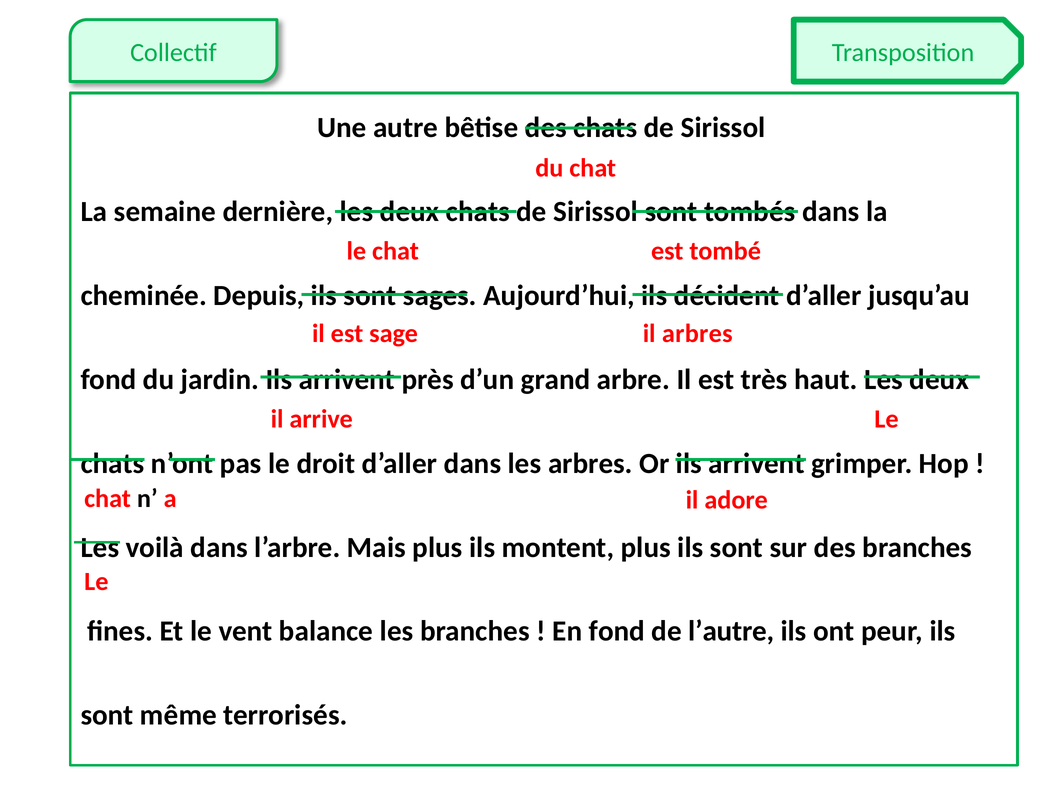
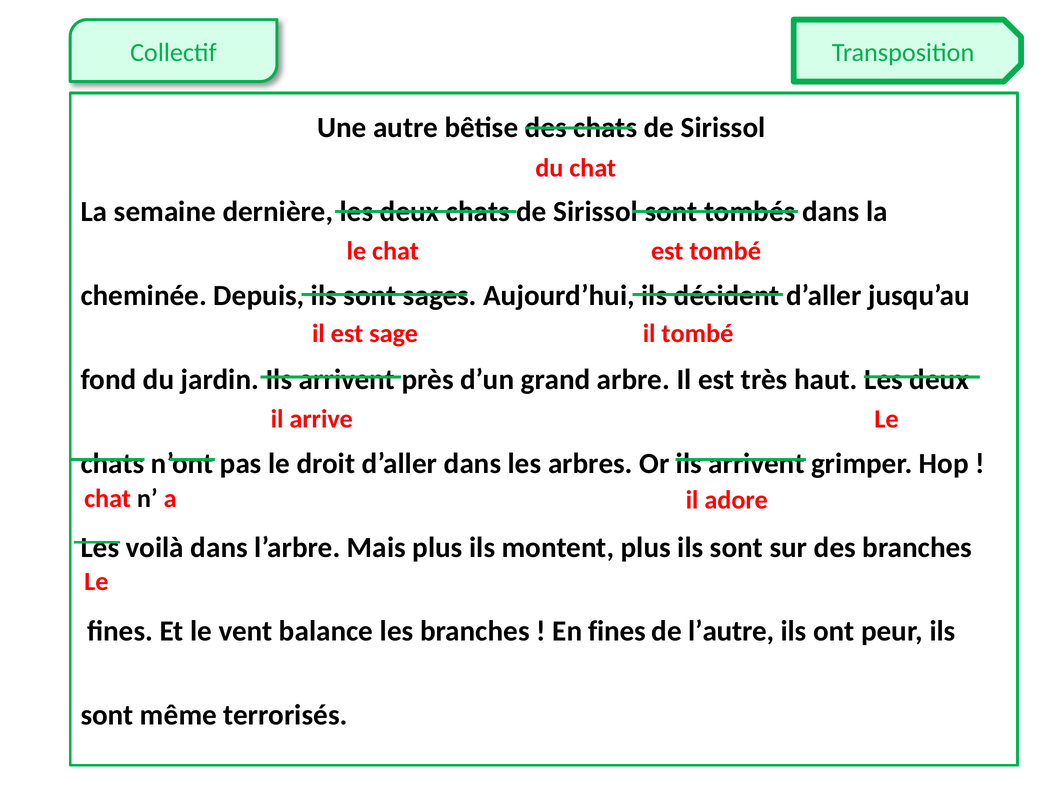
il arbres: arbres -> tombé
En fond: fond -> fines
